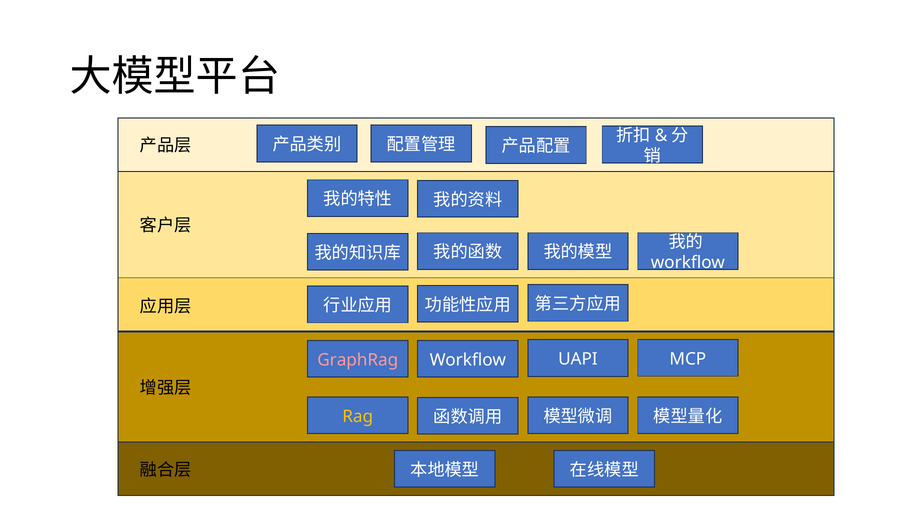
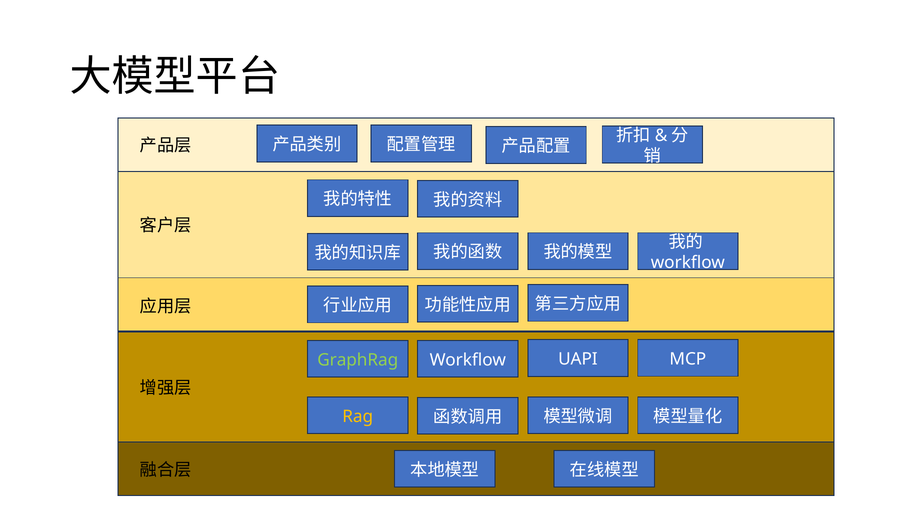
GraphRag colour: pink -> light green
